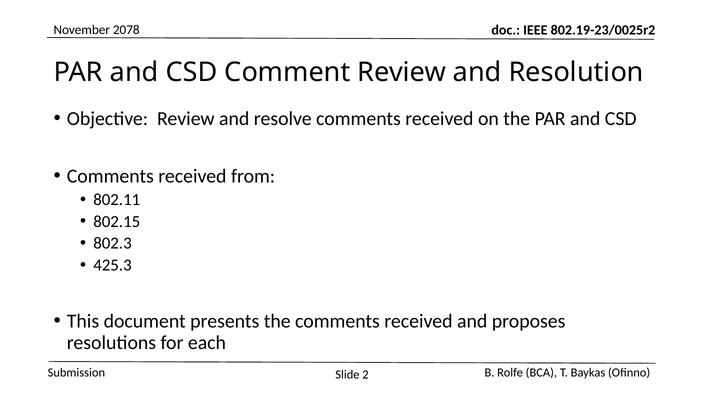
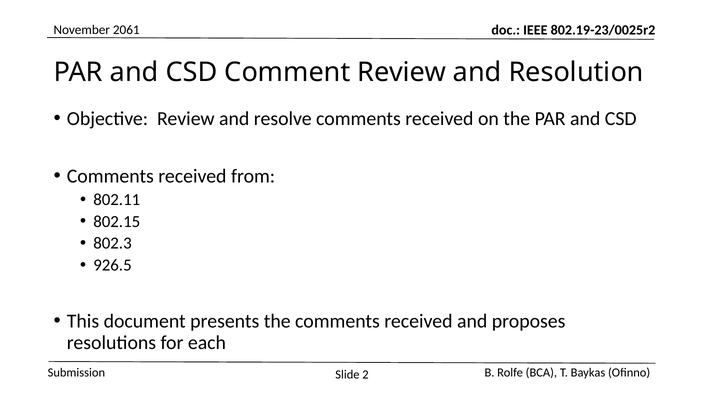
2078: 2078 -> 2061
425.3: 425.3 -> 926.5
